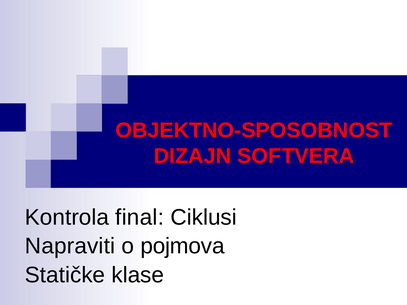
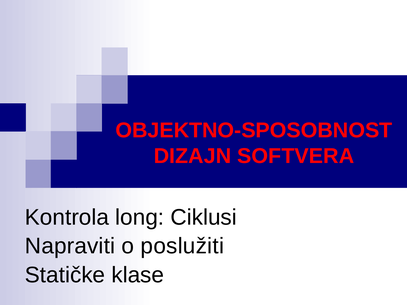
final: final -> long
pojmova: pojmova -> poslužiti
